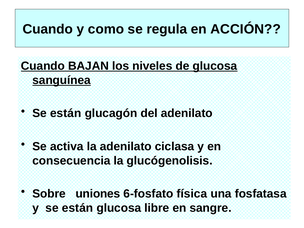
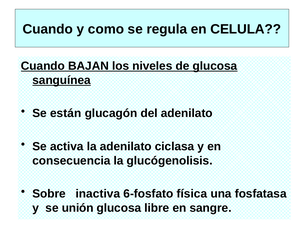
ACCIÓN: ACCIÓN -> CELULA
uniones: uniones -> inactiva
y se están: están -> unión
